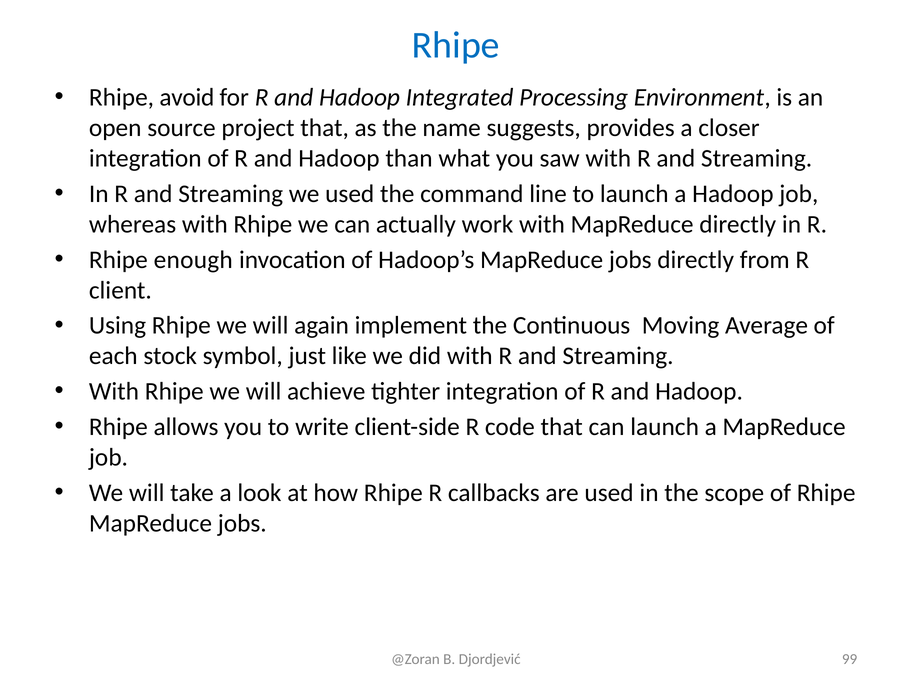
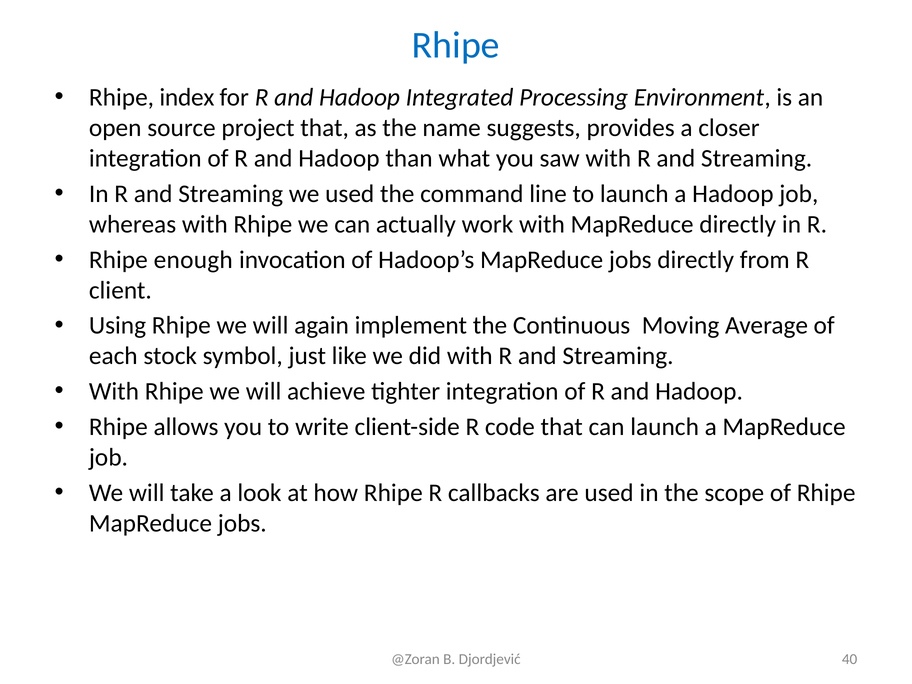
avoid: avoid -> index
99: 99 -> 40
